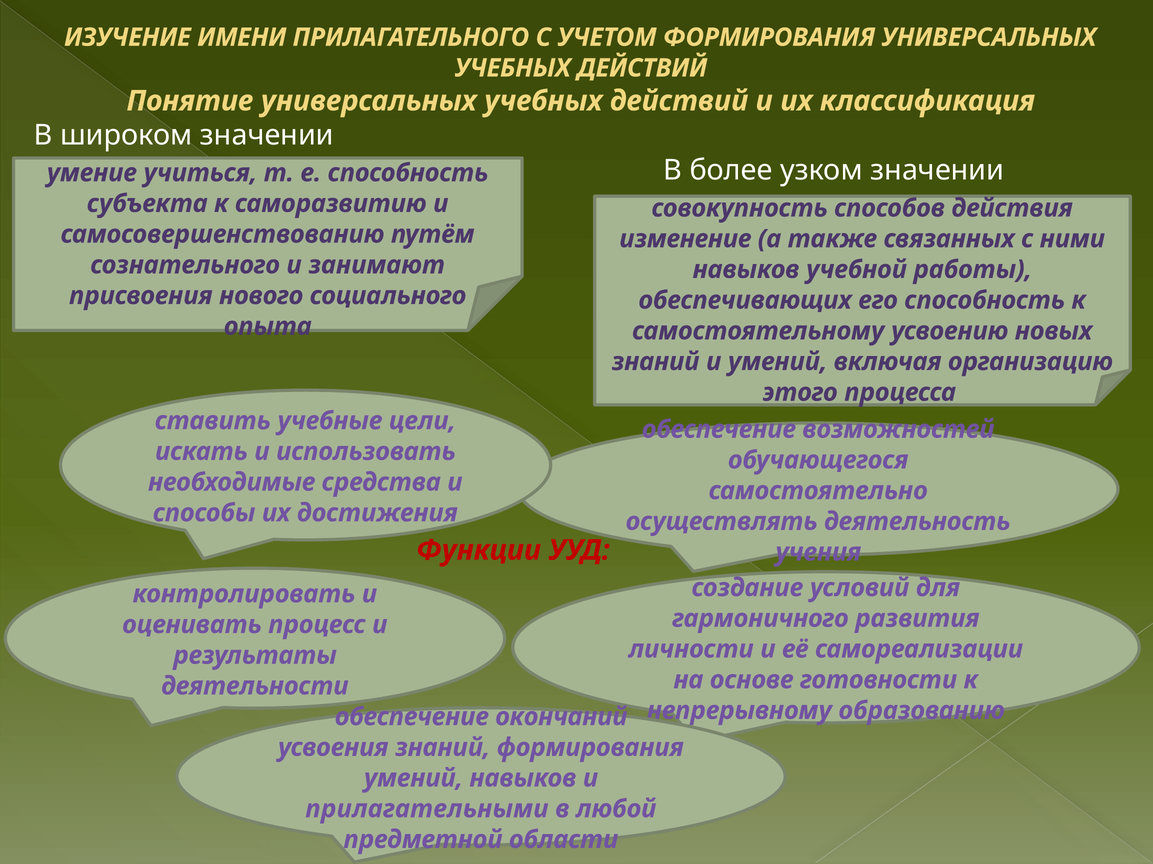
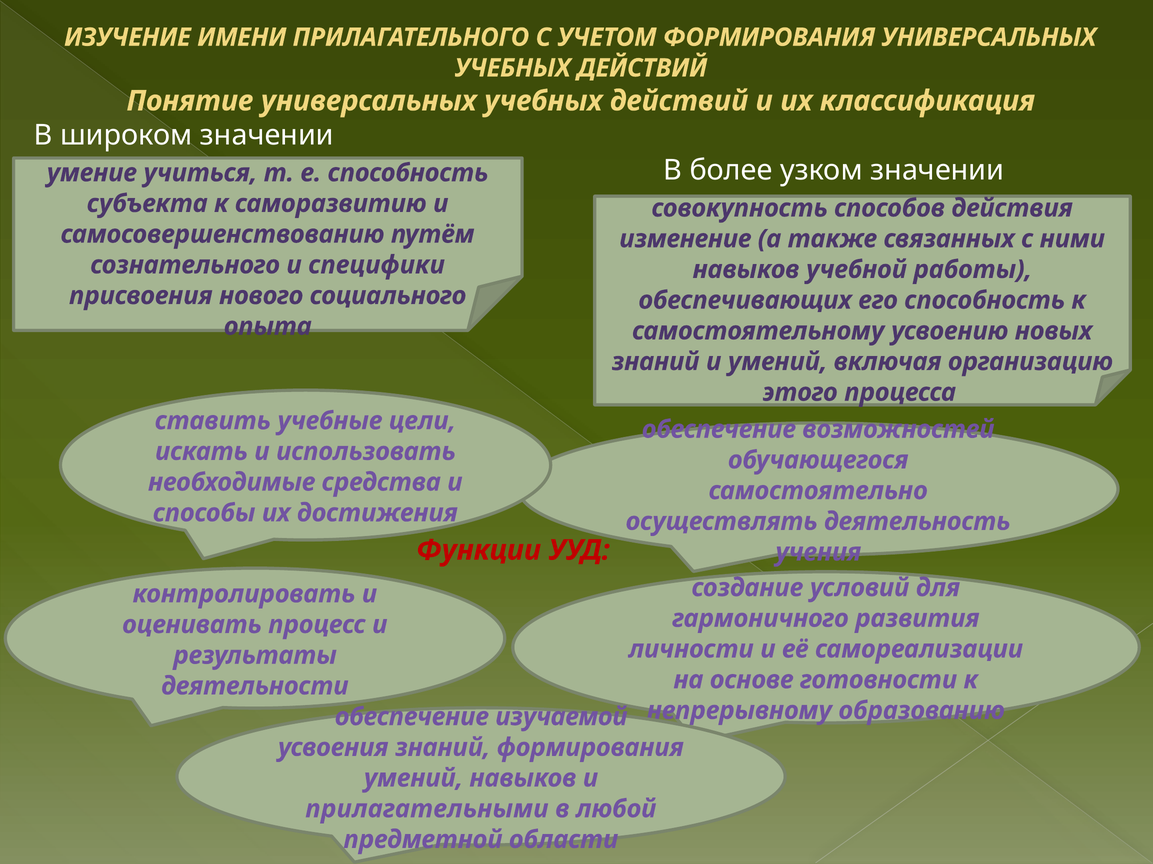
занимают: занимают -> специфики
окончаний: окончаний -> изучаемой
